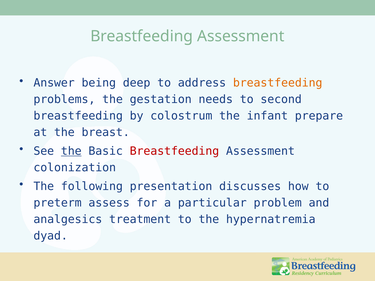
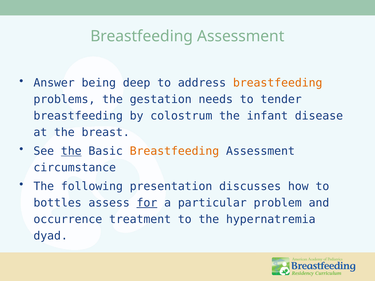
second: second -> tender
prepare: prepare -> disease
Breastfeeding at (174, 151) colour: red -> orange
colonization: colonization -> circumstance
preterm: preterm -> bottles
for underline: none -> present
analgesics: analgesics -> occurrence
